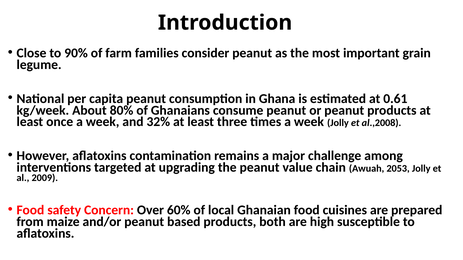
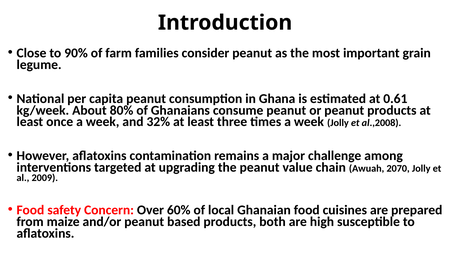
2053: 2053 -> 2070
